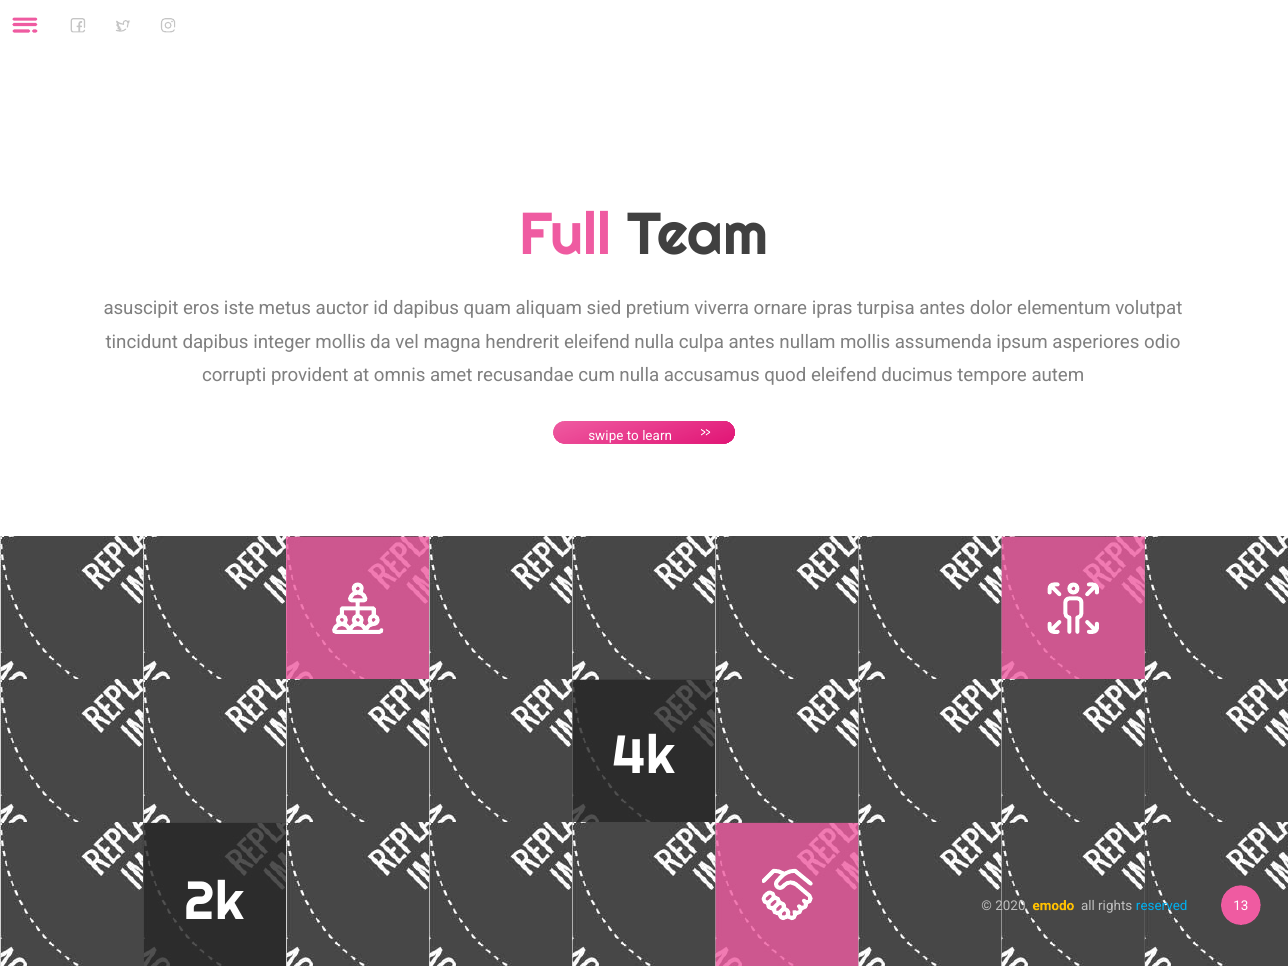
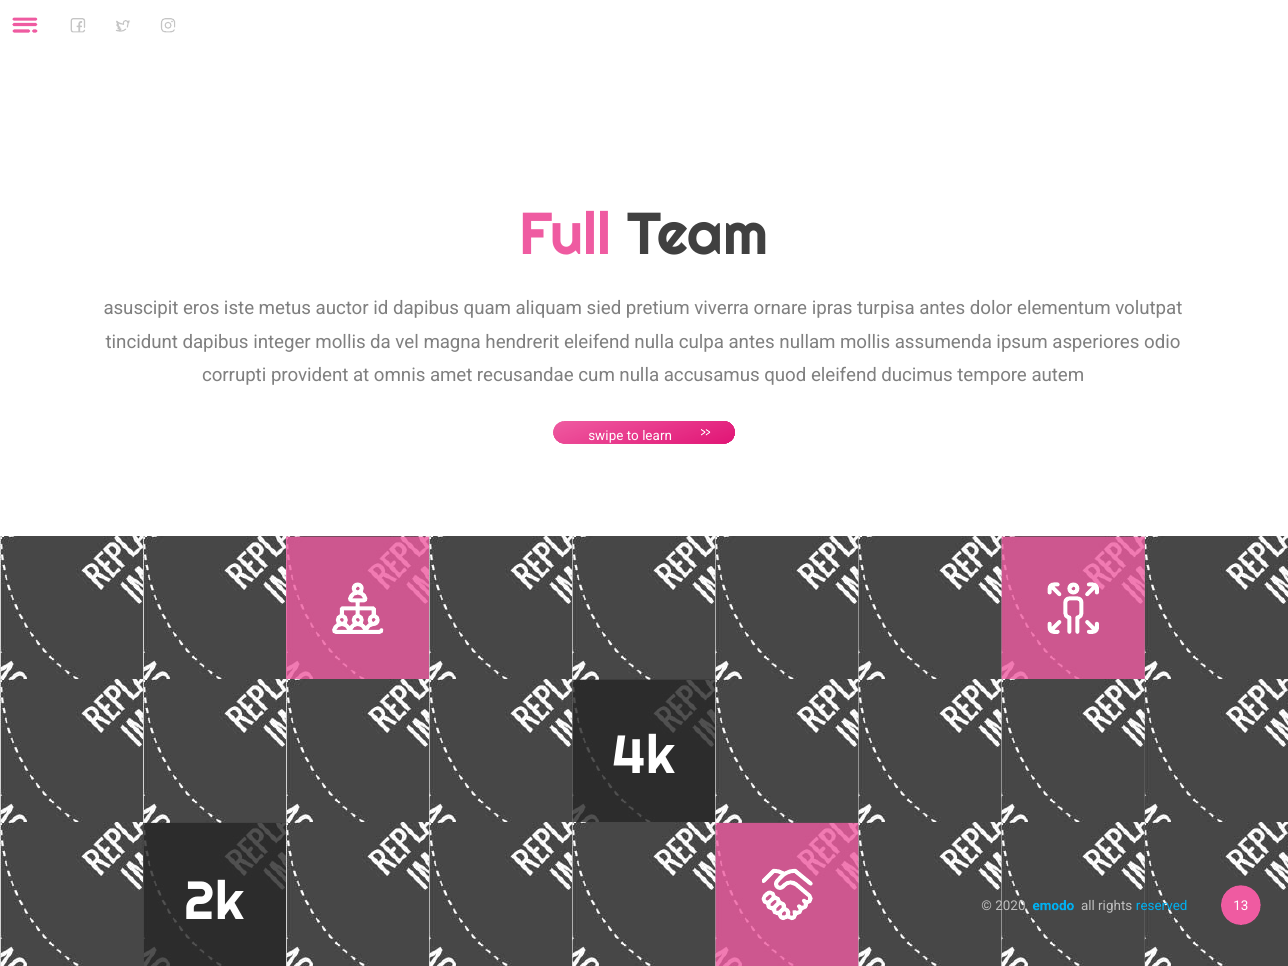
emodo colour: yellow -> light blue
